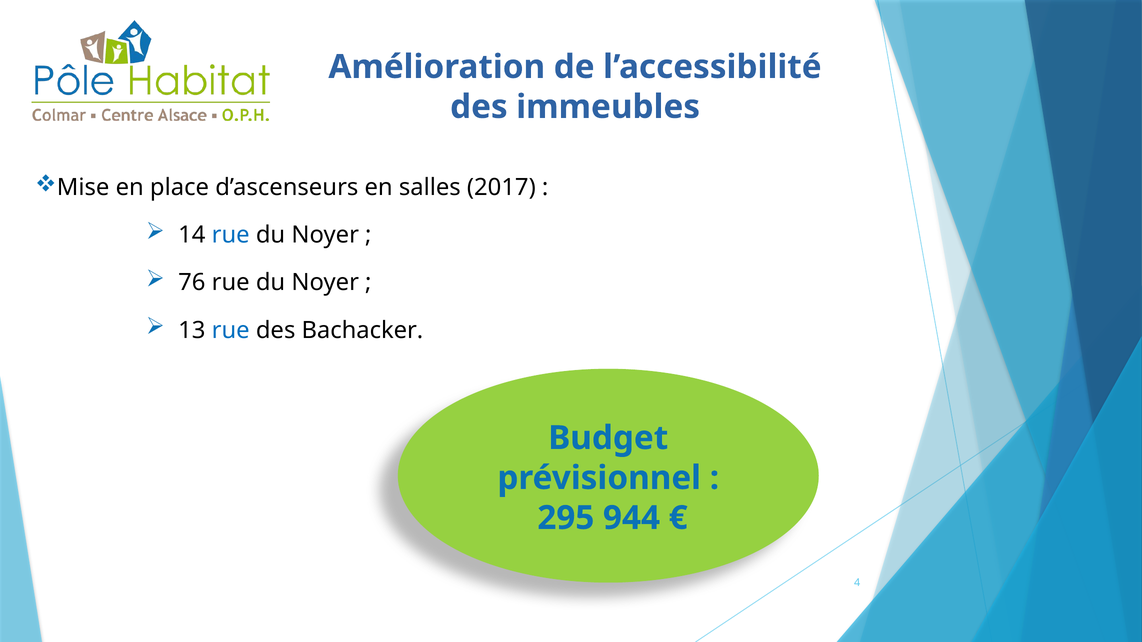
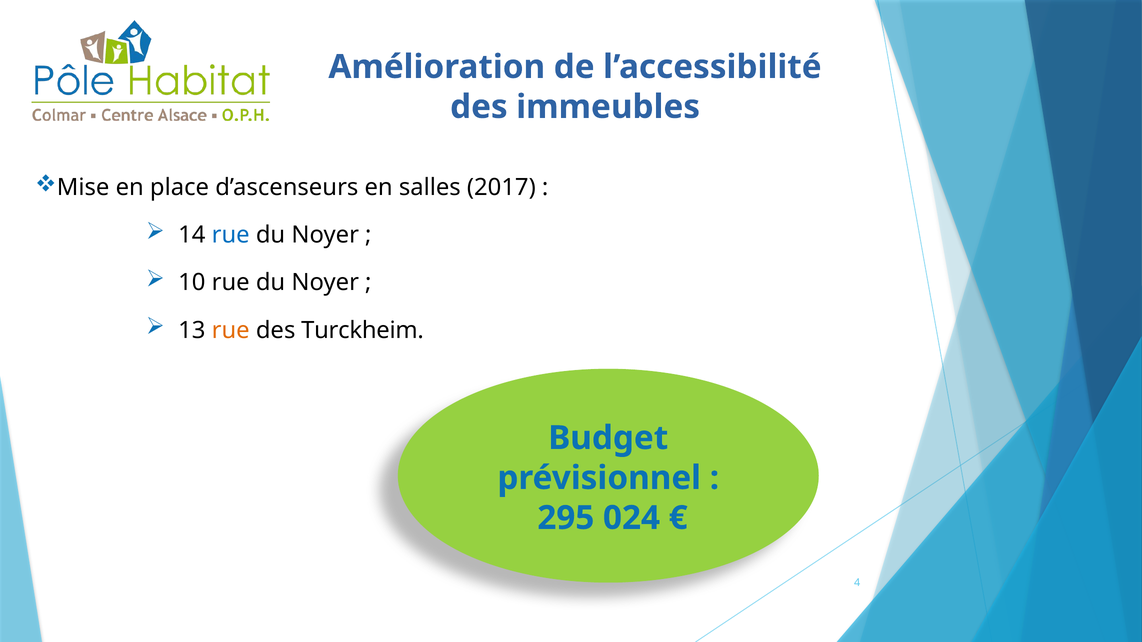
76: 76 -> 10
rue at (231, 330) colour: blue -> orange
Bachacker: Bachacker -> Turckheim
944: 944 -> 024
